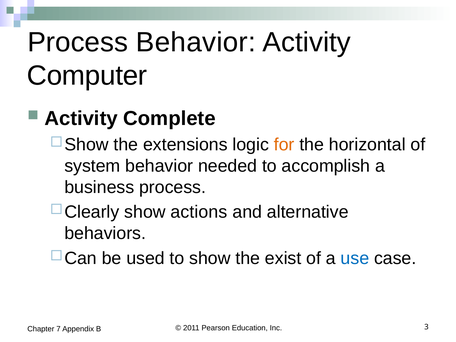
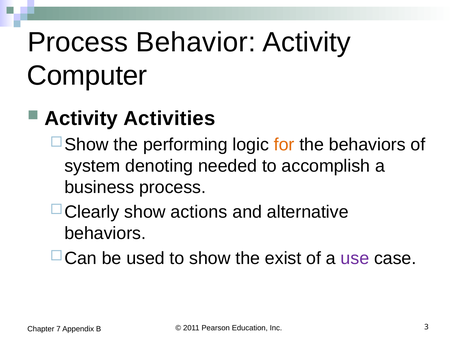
Complete: Complete -> Activities
extensions: extensions -> performing
the horizontal: horizontal -> behaviors
system behavior: behavior -> denoting
use colour: blue -> purple
